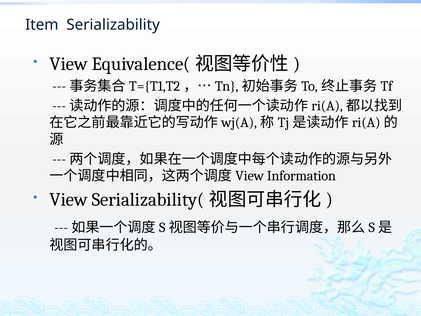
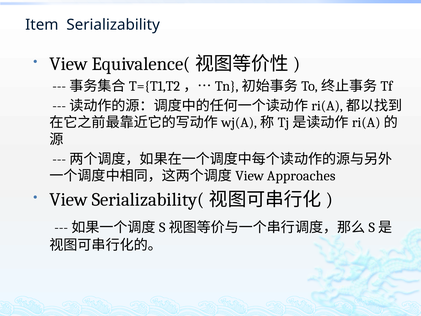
Information: Information -> Approaches
